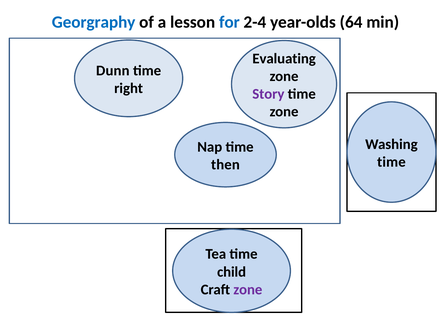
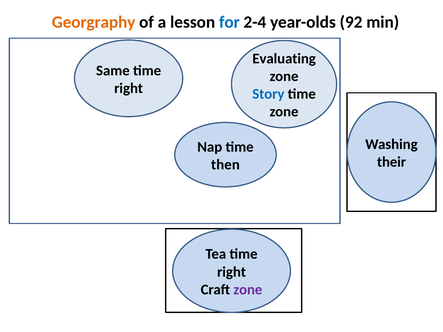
Georgraphy colour: blue -> orange
64: 64 -> 92
Dunn: Dunn -> Same
Story colour: purple -> blue
time at (391, 162): time -> their
child at (232, 272): child -> right
